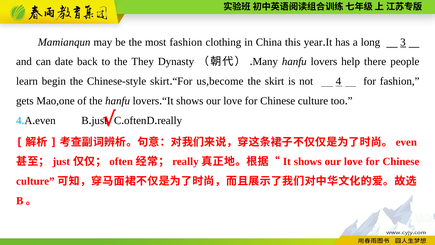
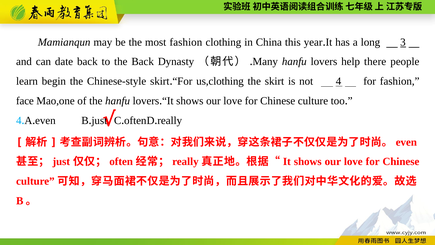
the They: They -> Back
us,become: us,become -> us,clothing
gets: gets -> face
